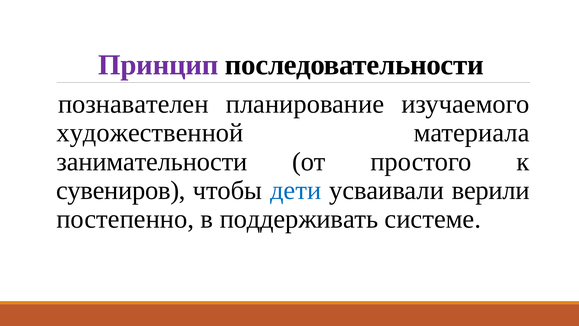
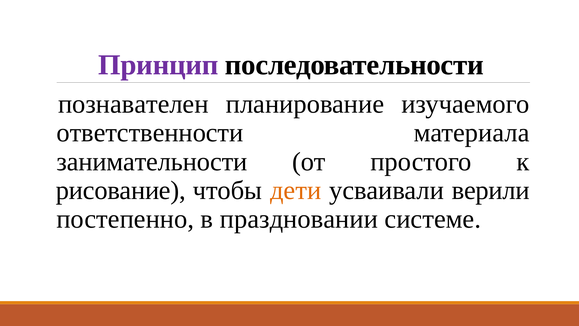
художественной: художественной -> ответственности
сувениров: сувениров -> рисование
дети colour: blue -> orange
поддерживать: поддерживать -> праздновании
